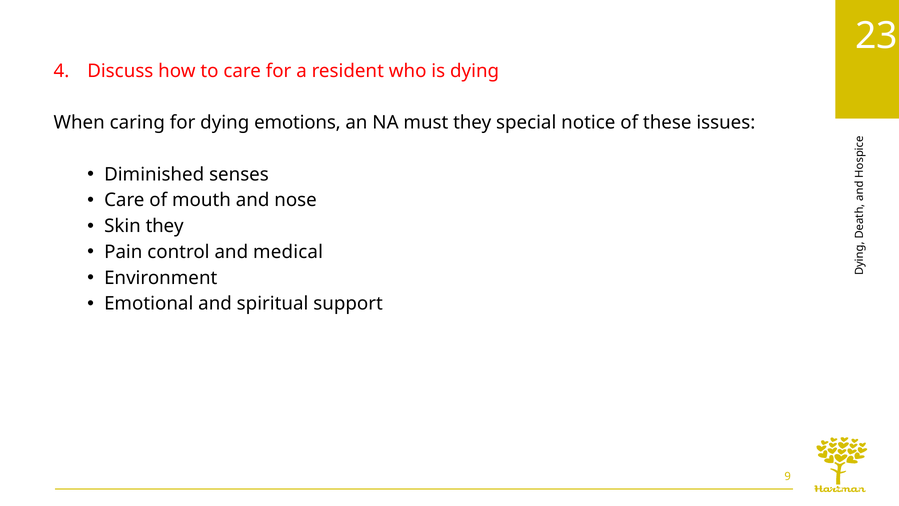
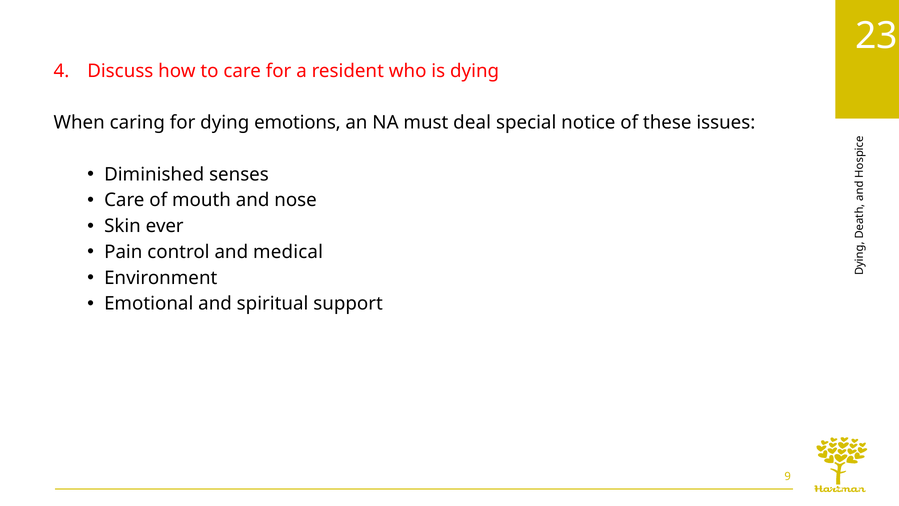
must they: they -> deal
Skin they: they -> ever
